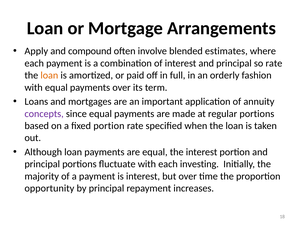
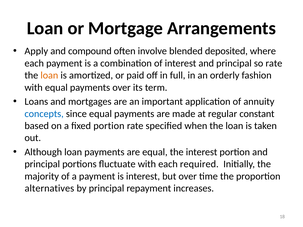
estimates: estimates -> deposited
concepts colour: purple -> blue
regular portions: portions -> constant
investing: investing -> required
opportunity: opportunity -> alternatives
